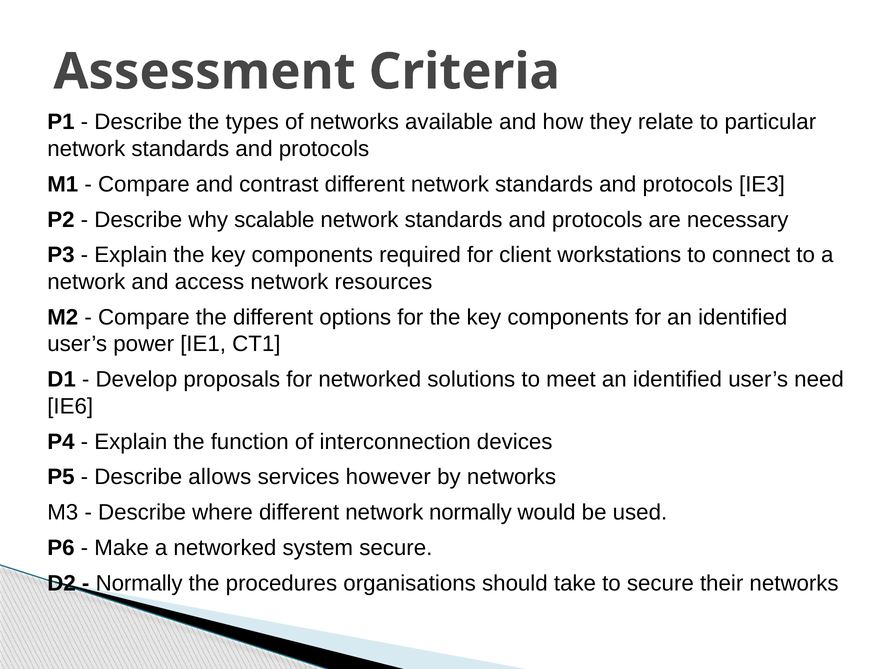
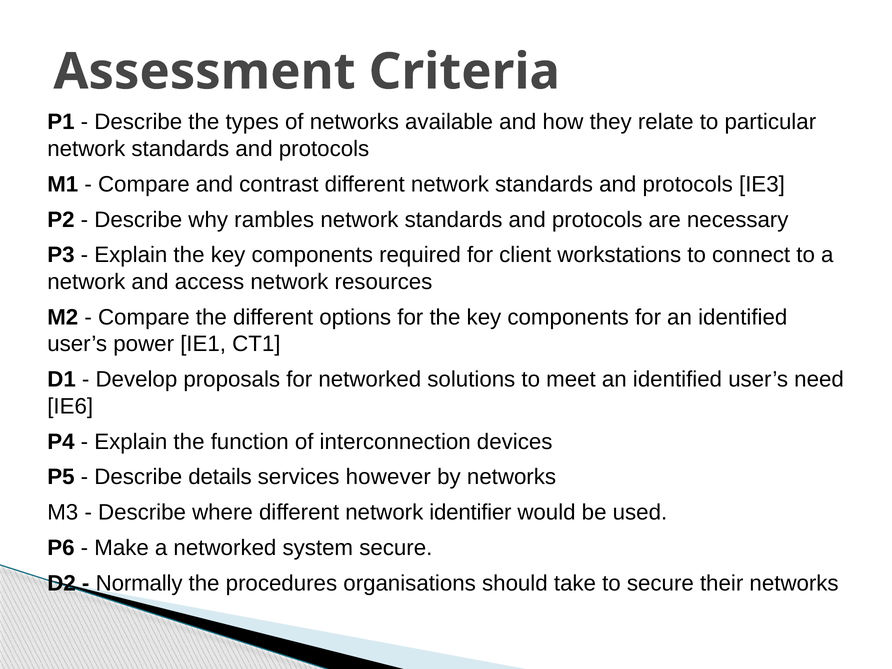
scalable: scalable -> rambles
allows: allows -> details
network normally: normally -> identifier
